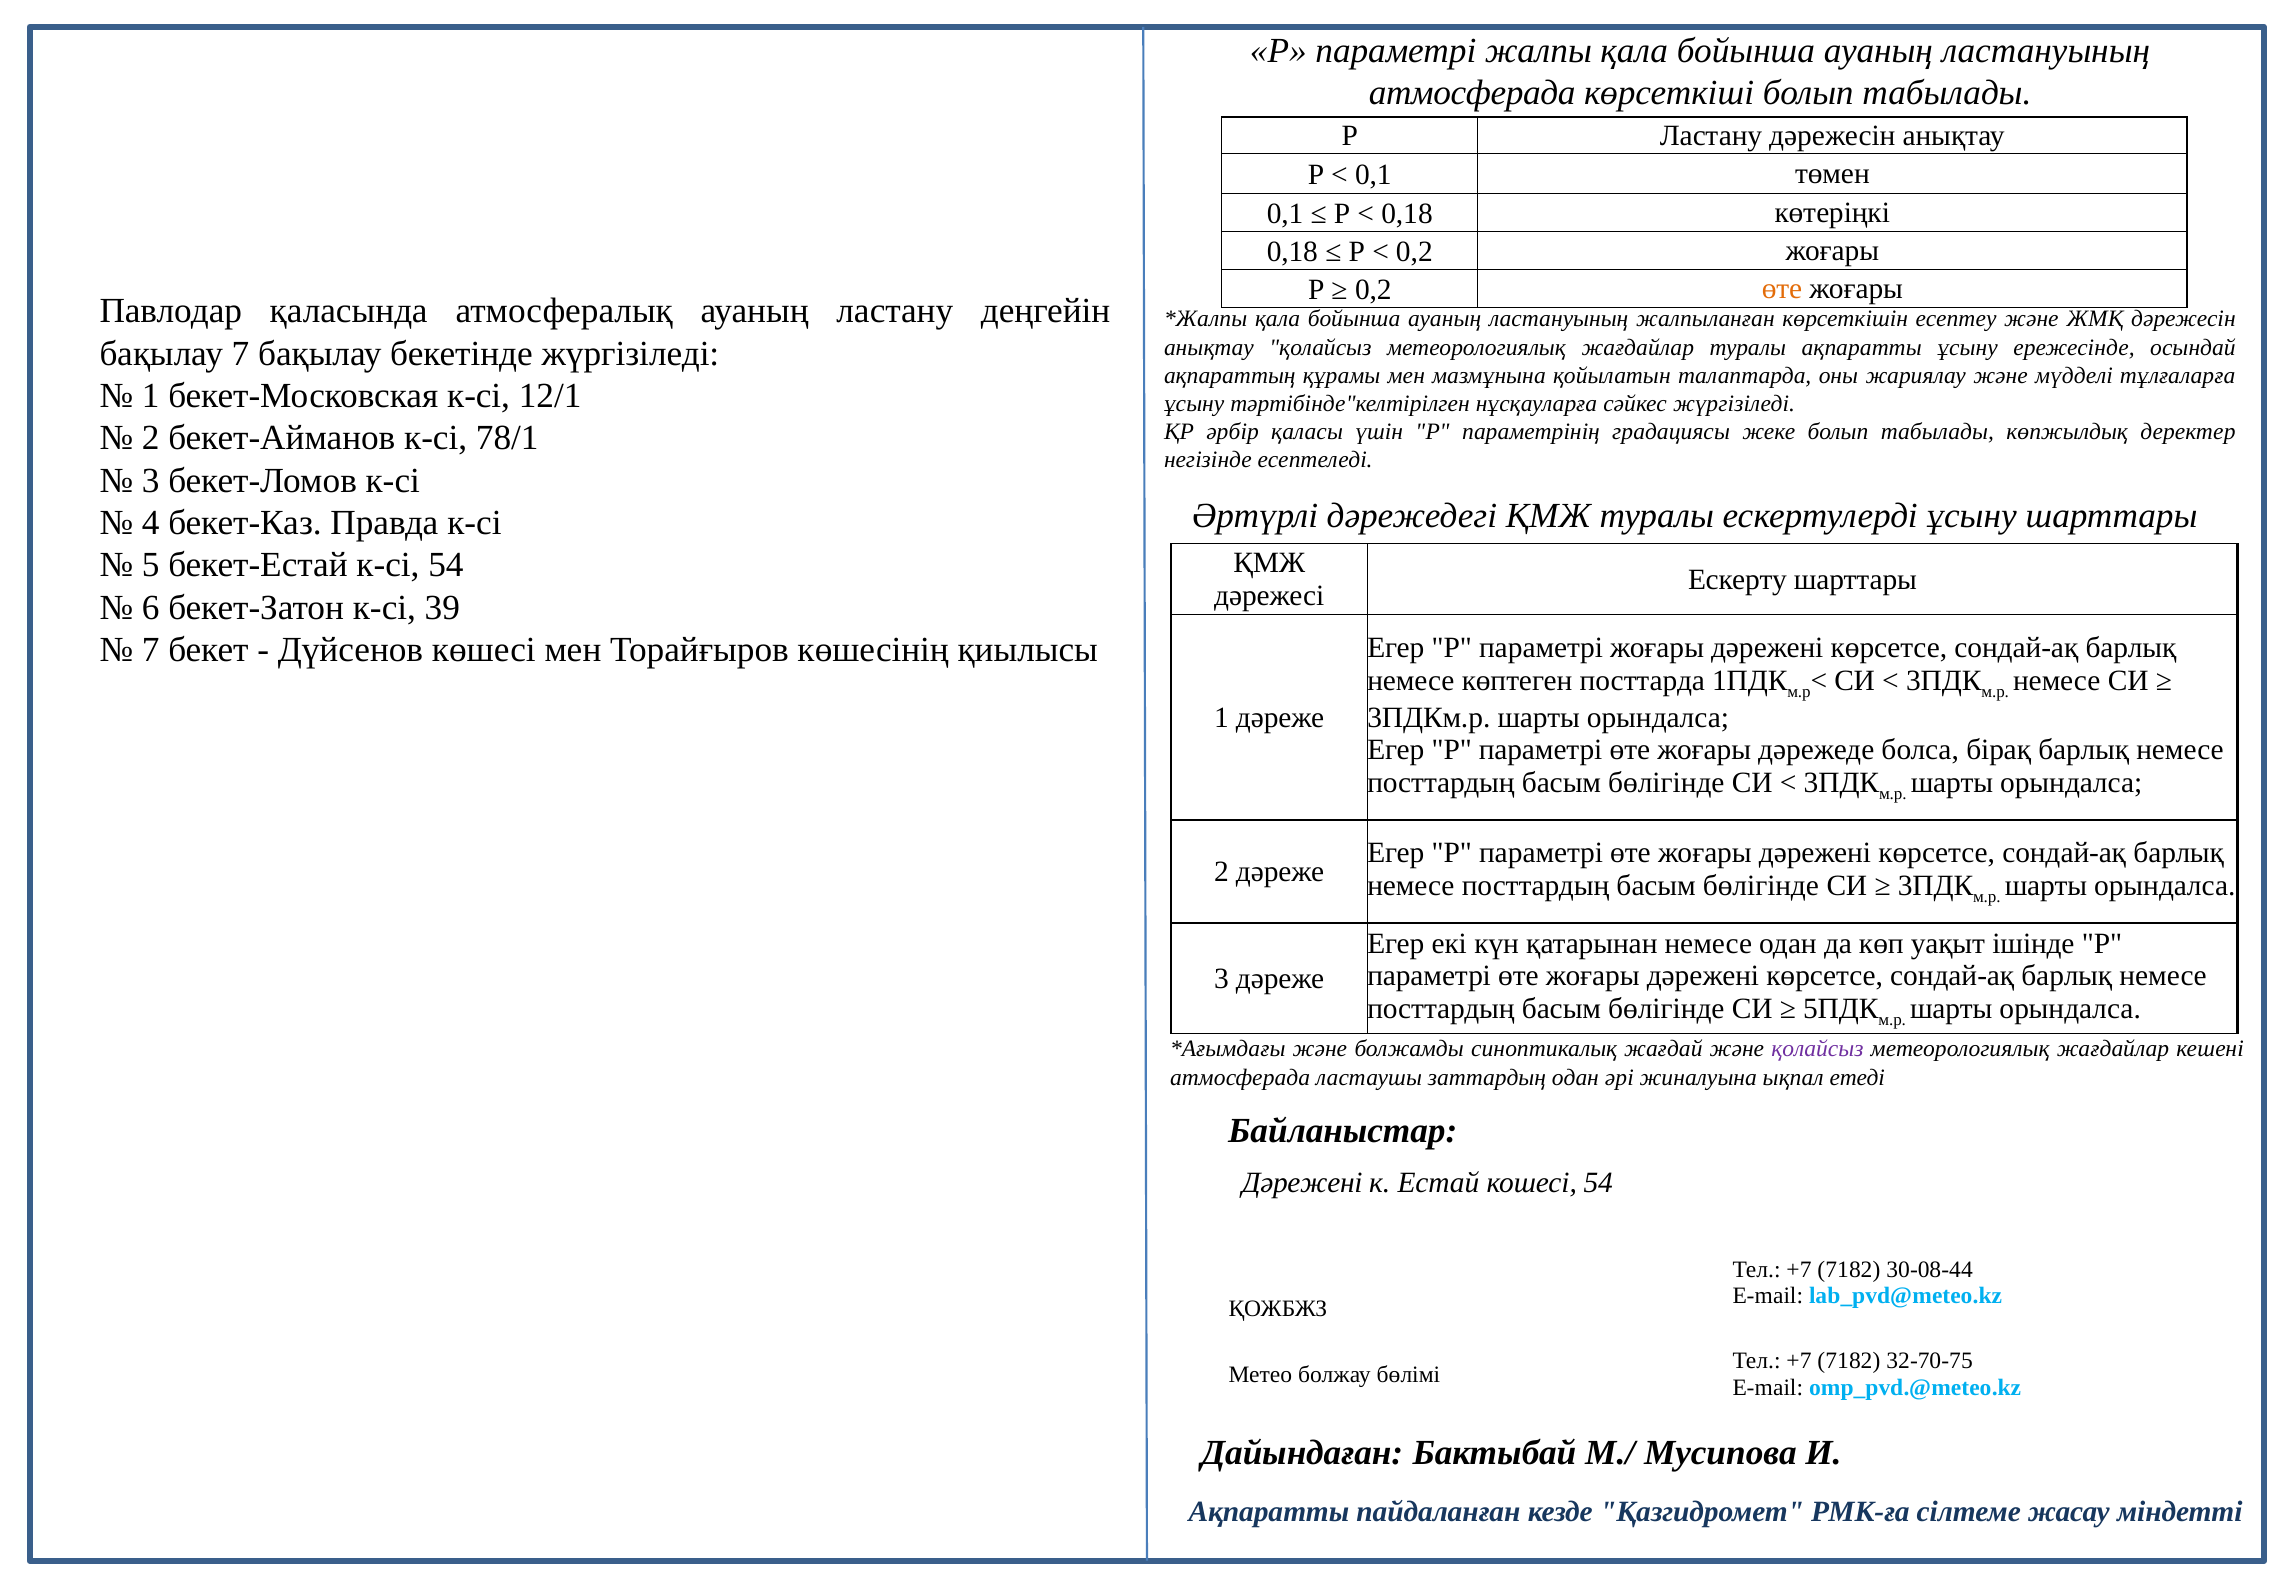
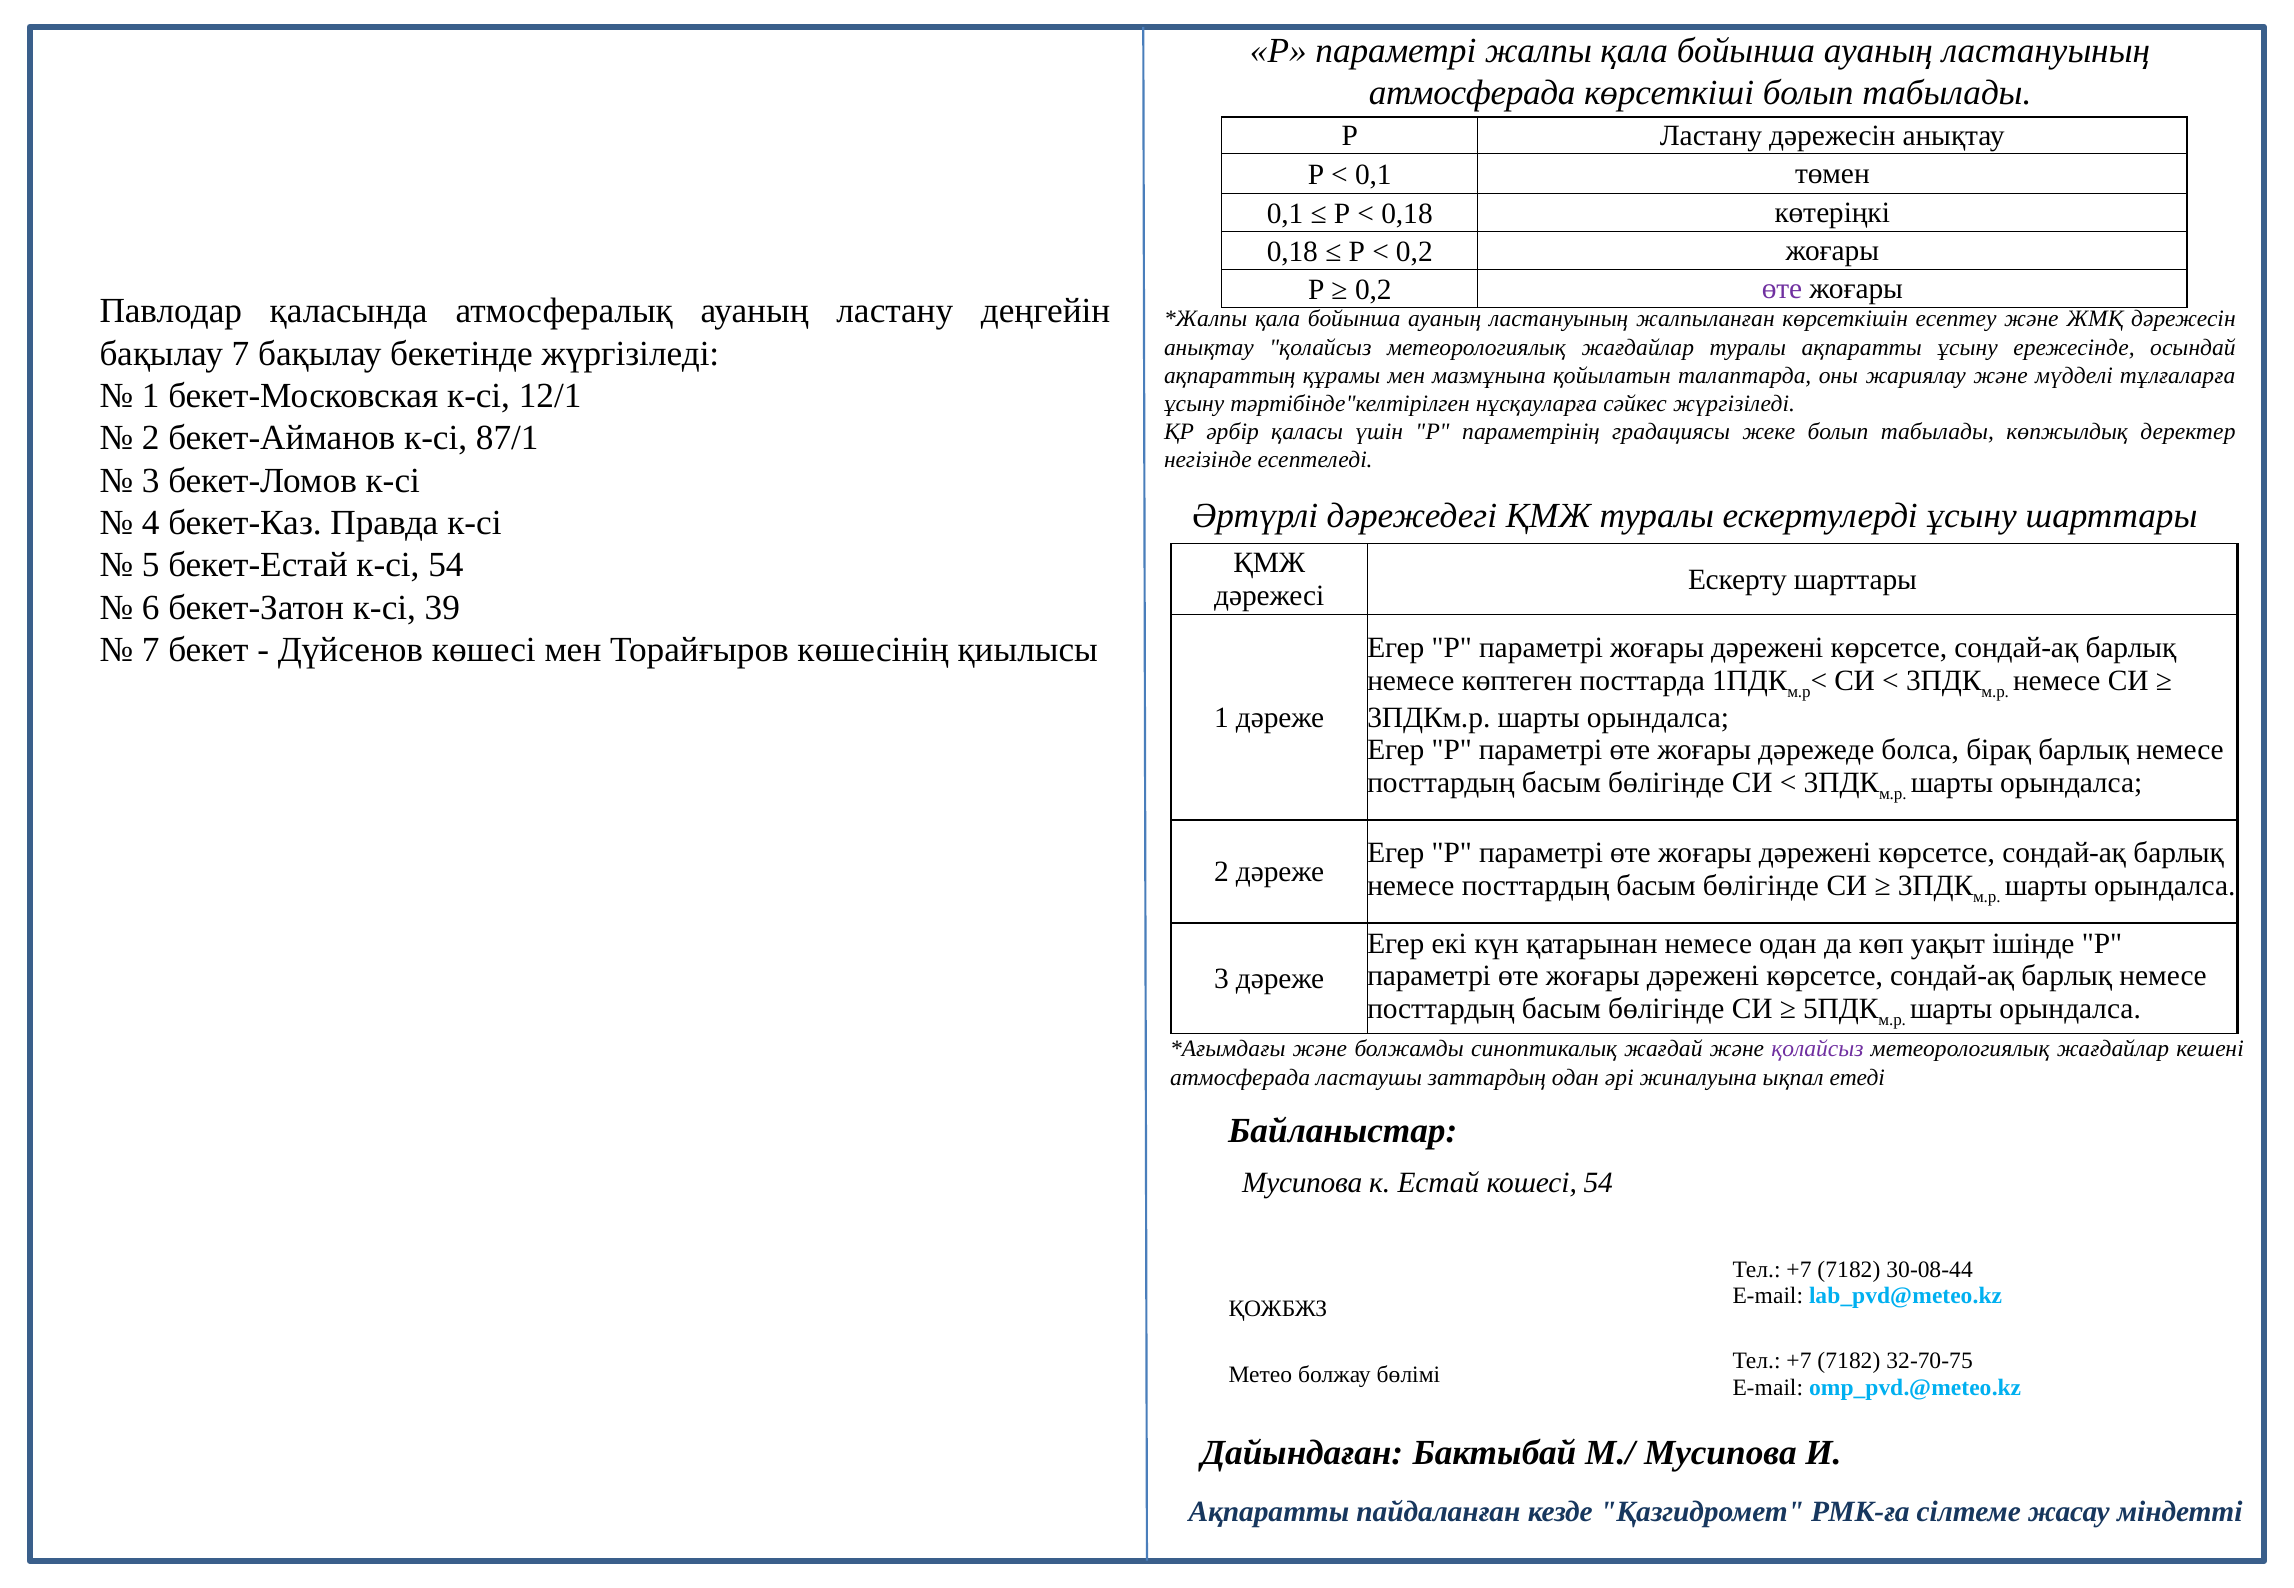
өте at (1782, 288) colour: orange -> purple
78/1: 78/1 -> 87/1
Дәрежені at (1302, 1183): Дәрежені -> Мусипова
